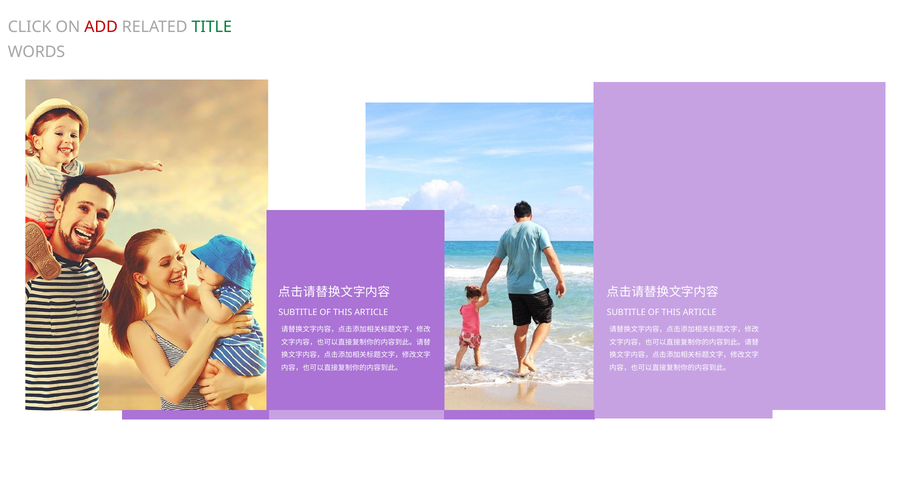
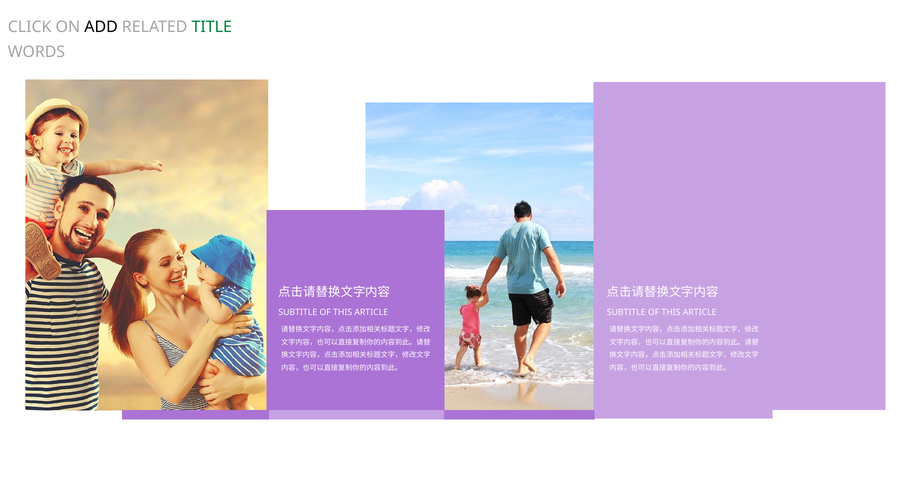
ADD colour: red -> black
